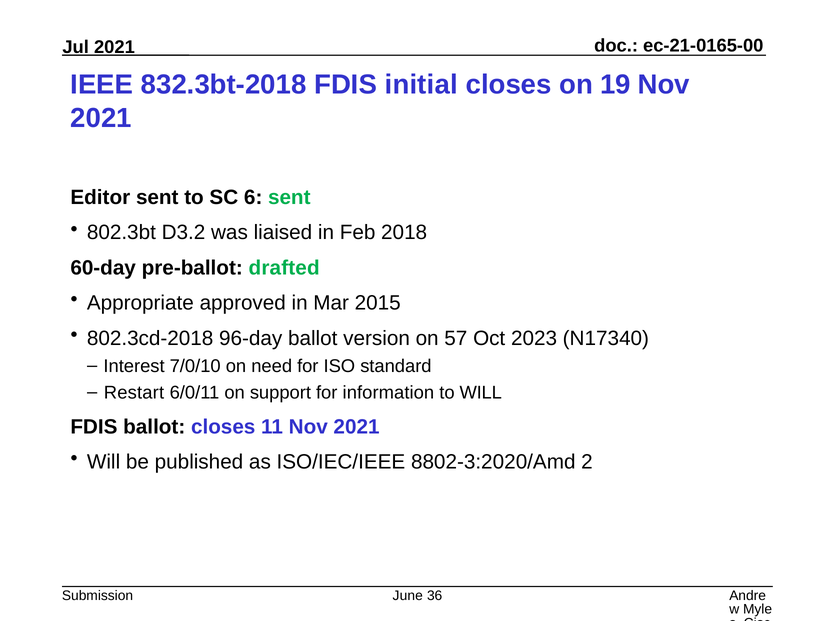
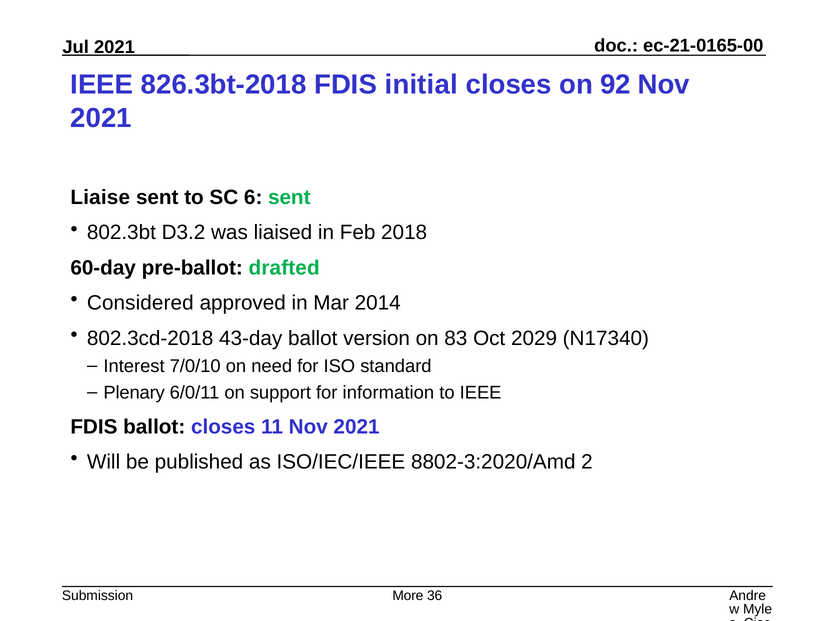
832.3bt-2018: 832.3bt-2018 -> 826.3bt-2018
19: 19 -> 92
Editor: Editor -> Liaise
Appropriate: Appropriate -> Considered
2015: 2015 -> 2014
96-day: 96-day -> 43-day
57: 57 -> 83
2023: 2023 -> 2029
Restart: Restart -> Plenary
to WILL: WILL -> IEEE
June: June -> More
